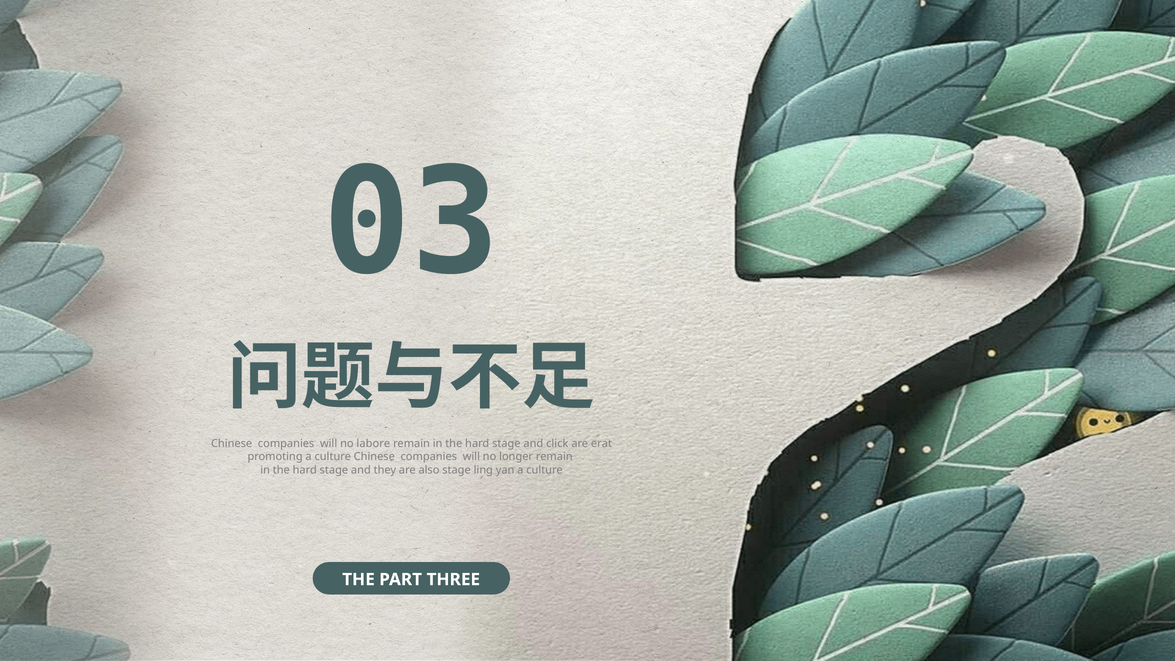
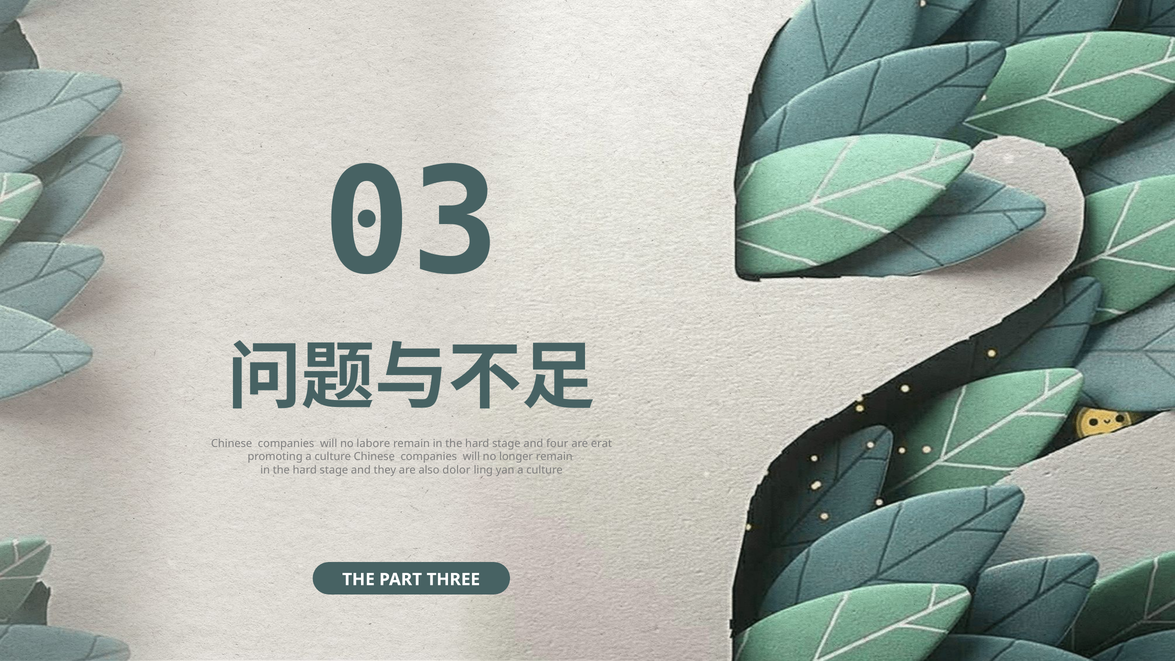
click: click -> four
also stage: stage -> dolor
